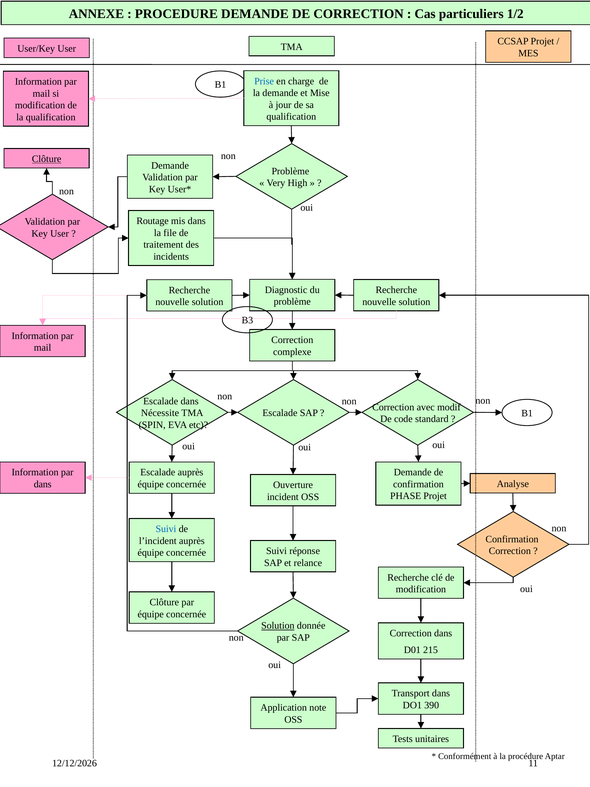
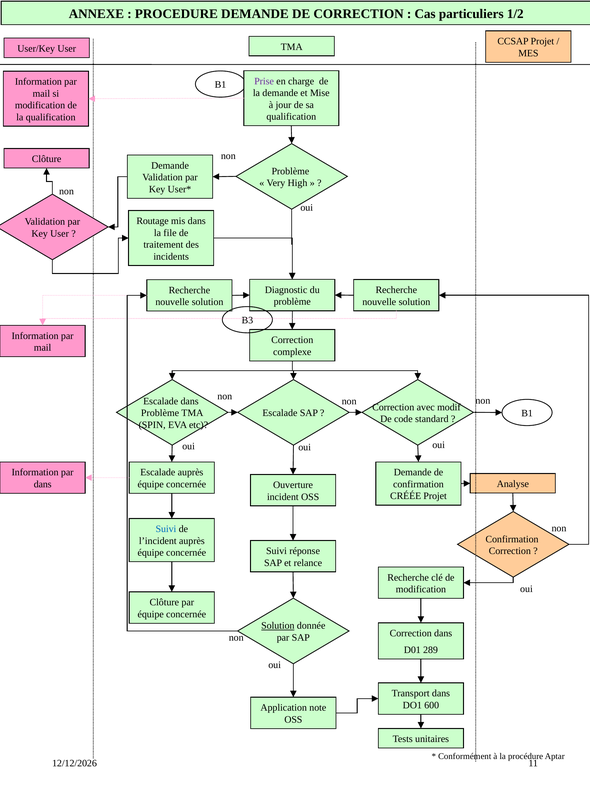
Prise colour: blue -> purple
Clôture at (47, 159) underline: present -> none
Nécessite at (160, 413): Nécessite -> Problème
PHASE: PHASE -> CRÉÉE
215: 215 -> 289
390: 390 -> 600
